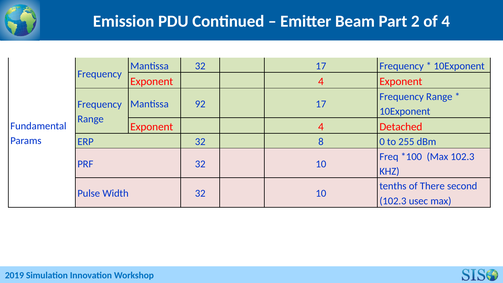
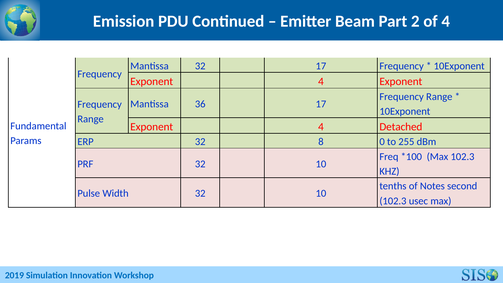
92: 92 -> 36
There: There -> Notes
